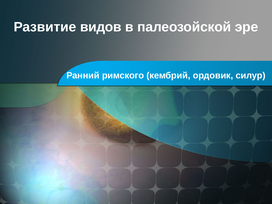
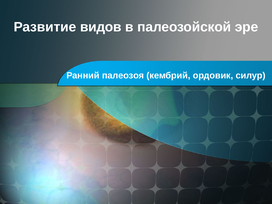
римского: римского -> палеозоя
